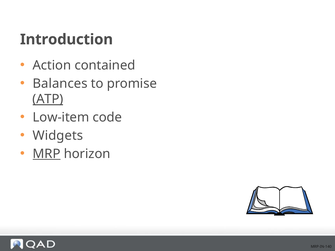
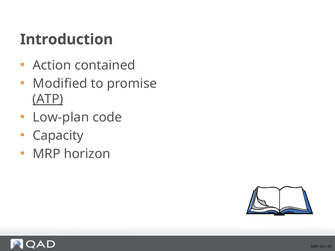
Balances: Balances -> Modified
Low-item: Low-item -> Low-plan
Widgets: Widgets -> Capacity
MRP underline: present -> none
